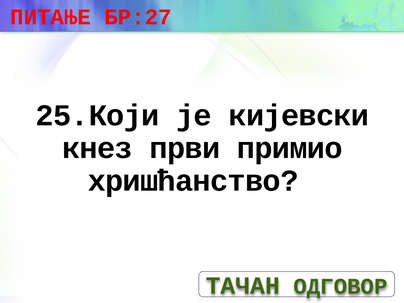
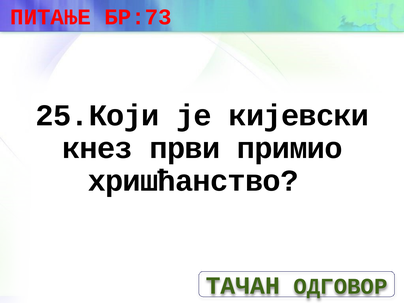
БР:27: БР:27 -> БР:73
